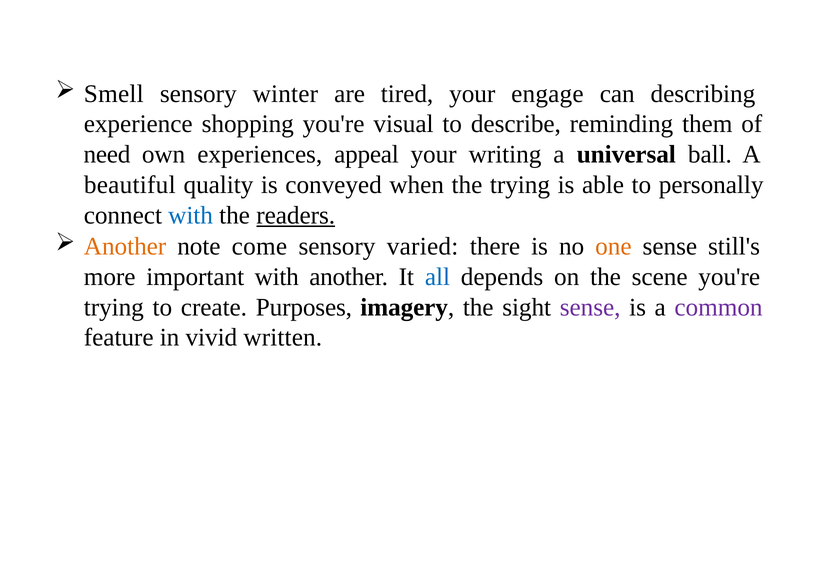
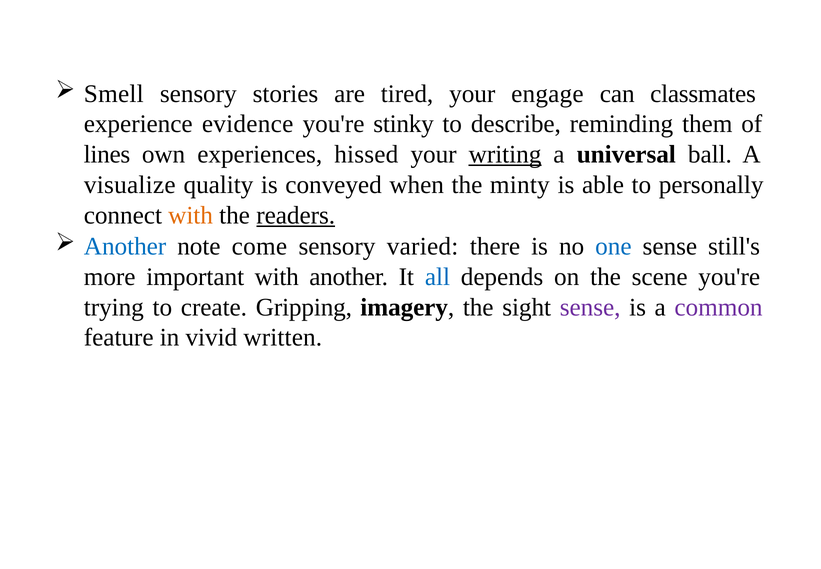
winter: winter -> stories
describing: describing -> classmates
shopping: shopping -> evidence
visual: visual -> stinky
need: need -> lines
appeal: appeal -> hissed
writing underline: none -> present
beautiful: beautiful -> visualize
the trying: trying -> minty
with at (191, 215) colour: blue -> orange
Another at (125, 246) colour: orange -> blue
one colour: orange -> blue
Purposes: Purposes -> Gripping
